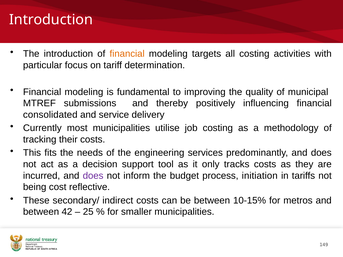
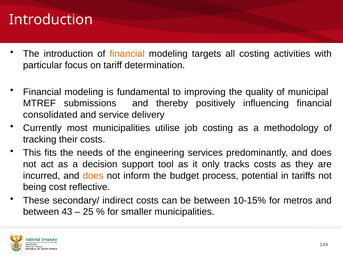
does at (93, 176) colour: purple -> orange
initiation: initiation -> potential
42: 42 -> 43
